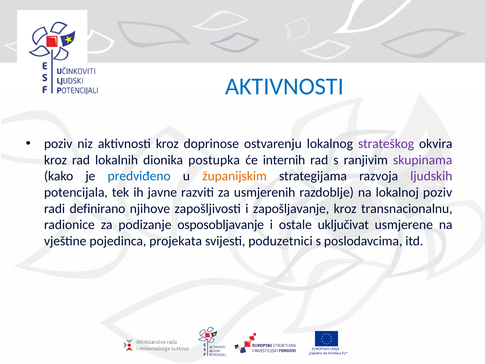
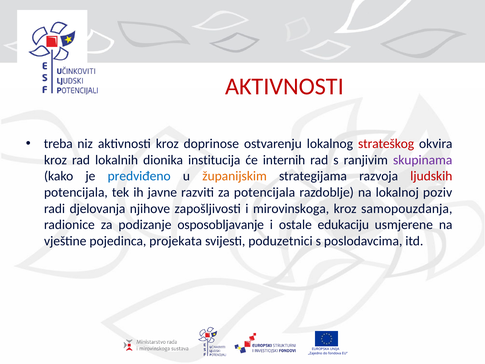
AKTIVNOSTI at (284, 86) colour: blue -> red
poziv at (58, 144): poziv -> treba
strateškog colour: purple -> red
postupka: postupka -> institucija
ljudskih colour: purple -> red
za usmjerenih: usmjerenih -> potencijala
definirano: definirano -> djelovanja
zapošljavanje: zapošljavanje -> mirovinskoga
transnacionalnu: transnacionalnu -> samopouzdanja
uključivat: uključivat -> edukaciju
